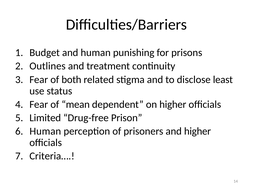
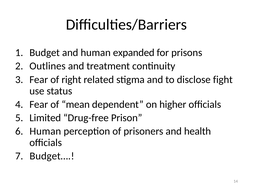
punishing: punishing -> expanded
both: both -> right
least: least -> fight
and higher: higher -> health
Criteria…: Criteria… -> Budget…
